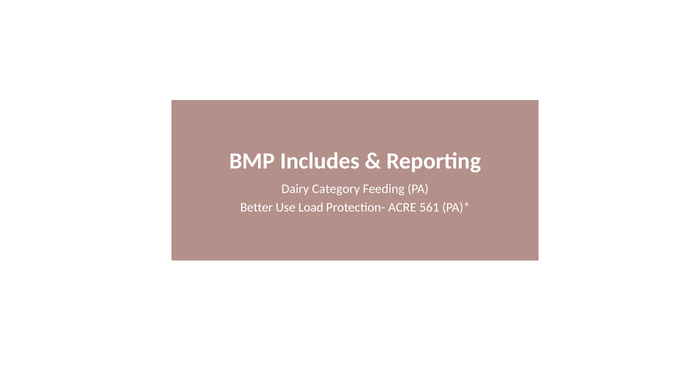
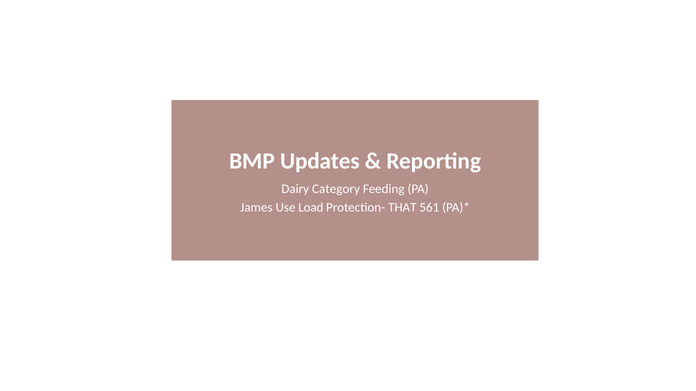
Includes: Includes -> Updates
Better: Better -> James
ACRE: ACRE -> THAT
